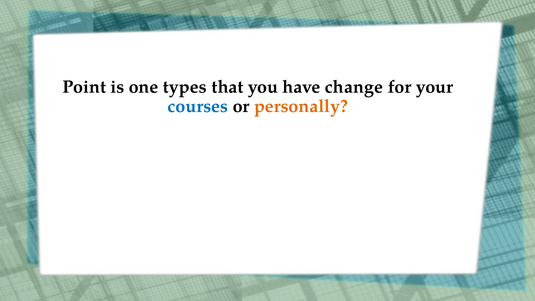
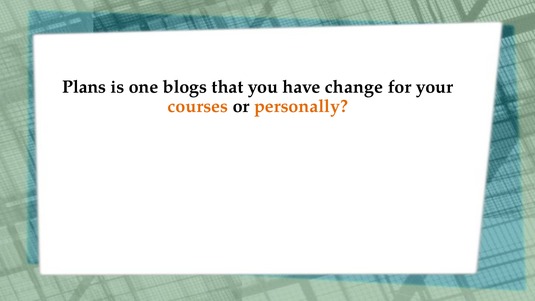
Point: Point -> Plans
types: types -> blogs
courses colour: blue -> orange
